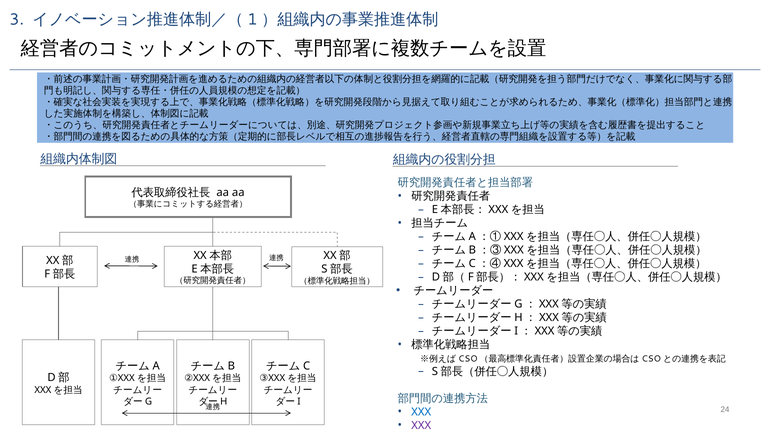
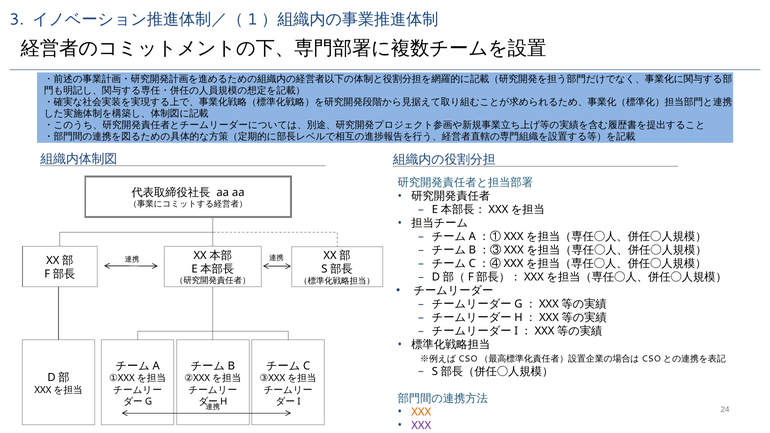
XXX at (421, 412) colour: blue -> orange
